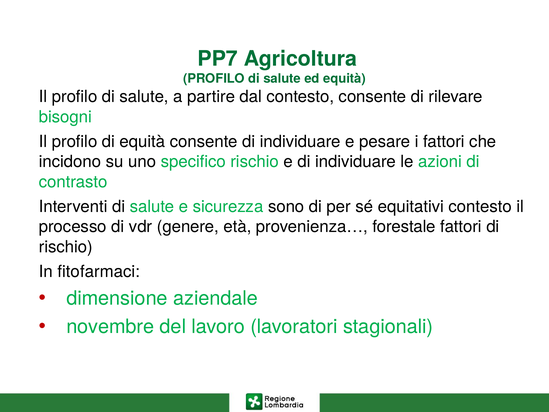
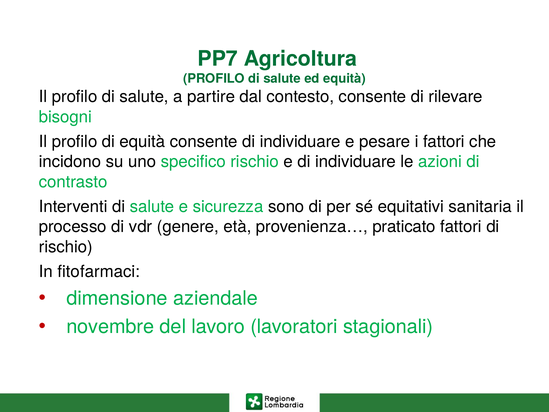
equitativi contesto: contesto -> sanitaria
forestale: forestale -> praticato
